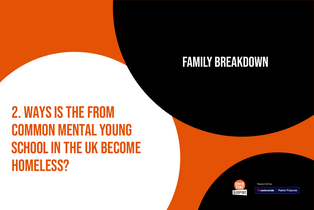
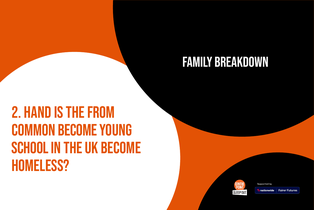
Ways: Ways -> Hand
common mental: mental -> become
